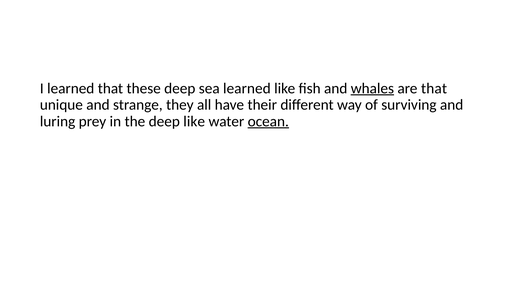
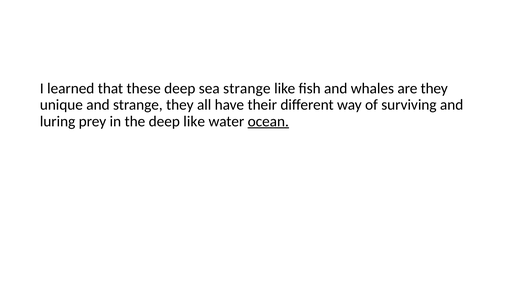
sea learned: learned -> strange
whales underline: present -> none
are that: that -> they
